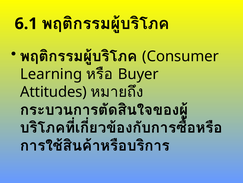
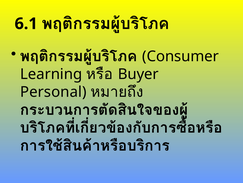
Attitudes: Attitudes -> Personal
